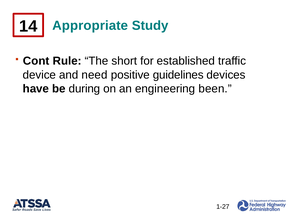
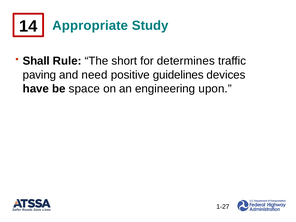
Cont: Cont -> Shall
established: established -> determines
device: device -> paving
during: during -> space
been: been -> upon
